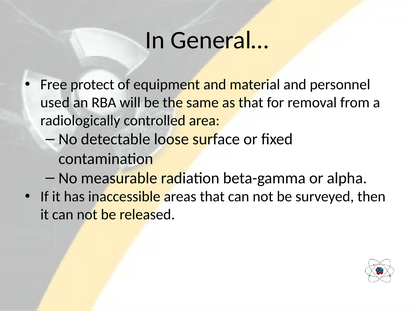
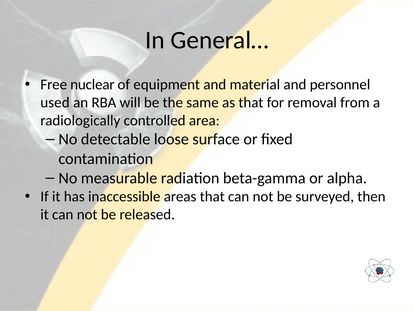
protect: protect -> nuclear
